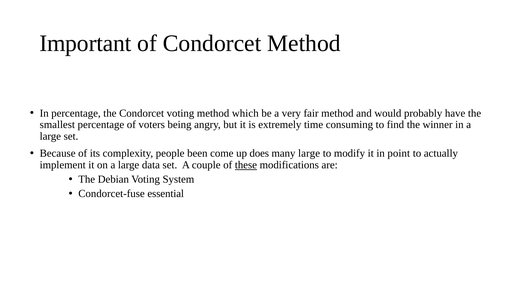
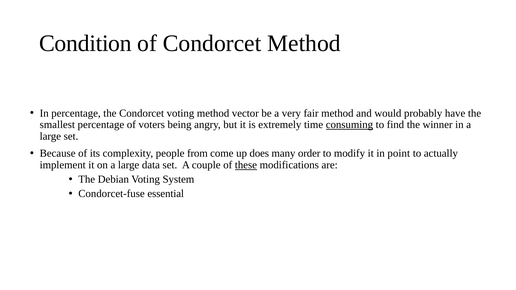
Important: Important -> Condition
which: which -> vector
consuming underline: none -> present
been: been -> from
many large: large -> order
